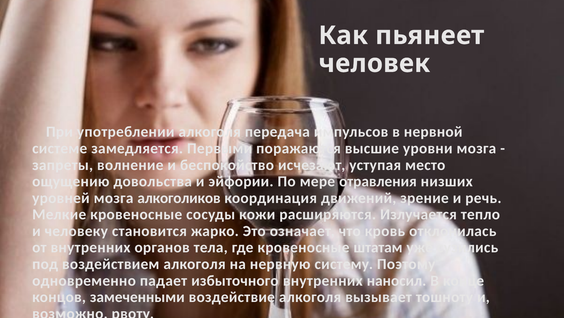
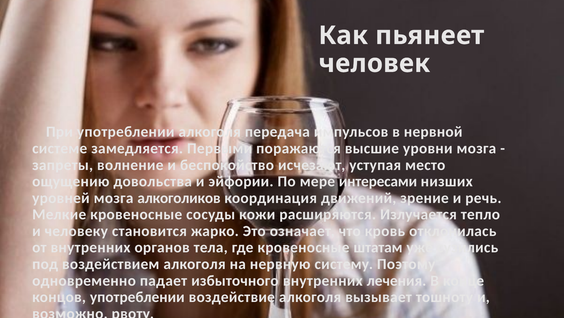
отравления: отравления -> интересами
наносил: наносил -> лечения
концов замеченными: замеченными -> употреблении
